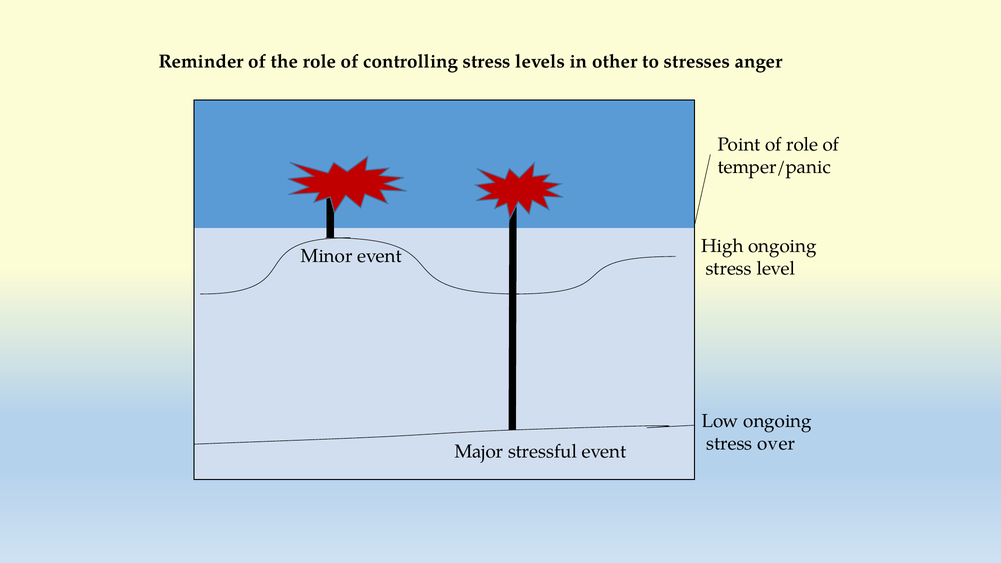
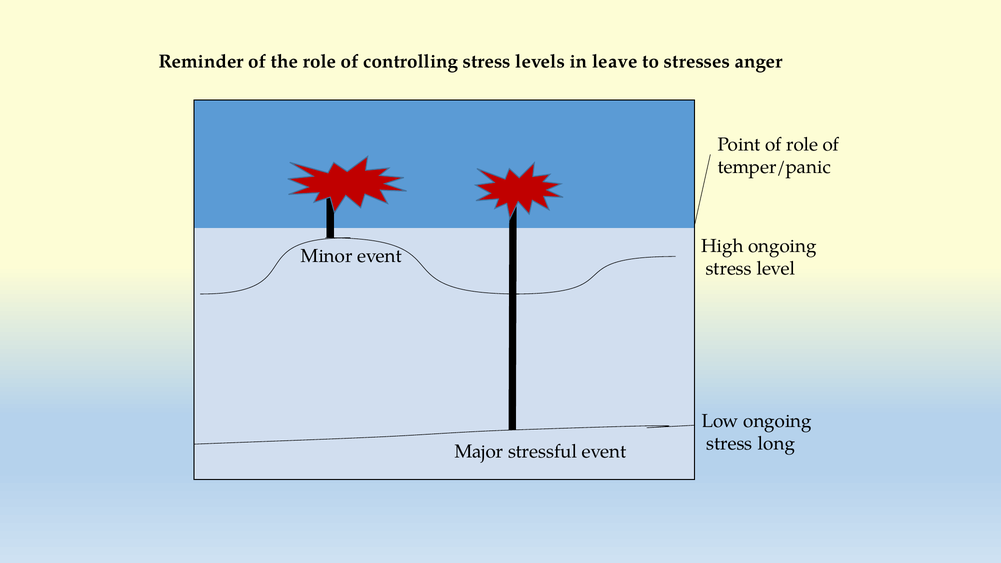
other: other -> leave
over: over -> long
